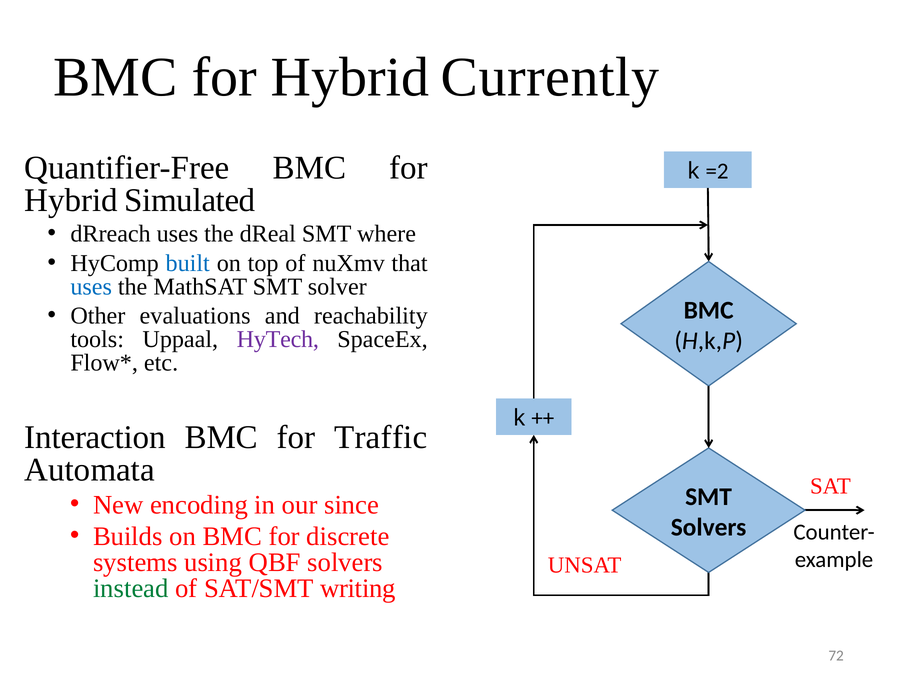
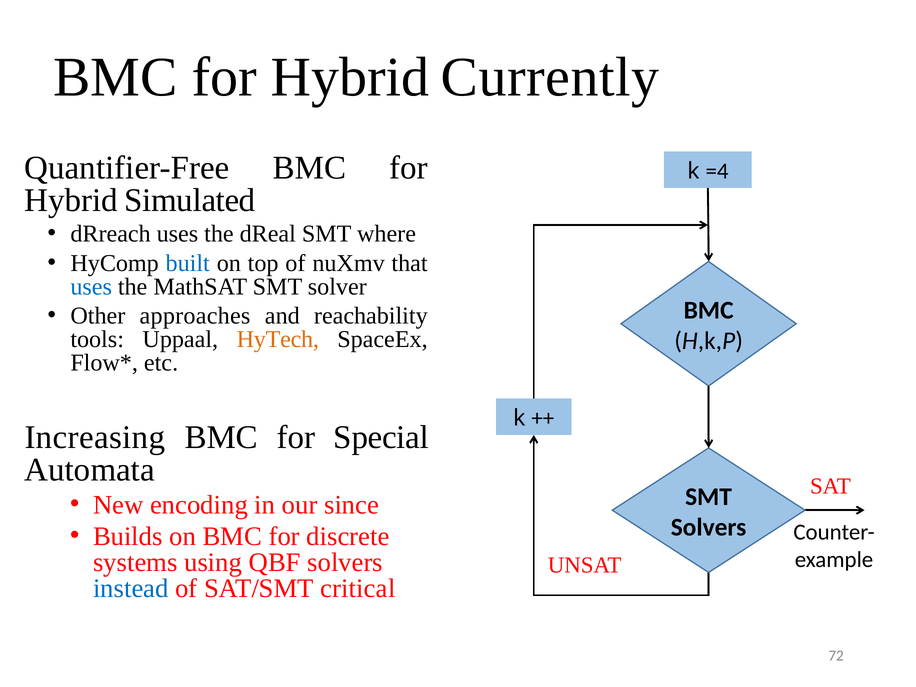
=2: =2 -> =4
evaluations: evaluations -> approaches
HyTech colour: purple -> orange
Interaction: Interaction -> Increasing
Traffic: Traffic -> Special
instead colour: green -> blue
writing: writing -> critical
